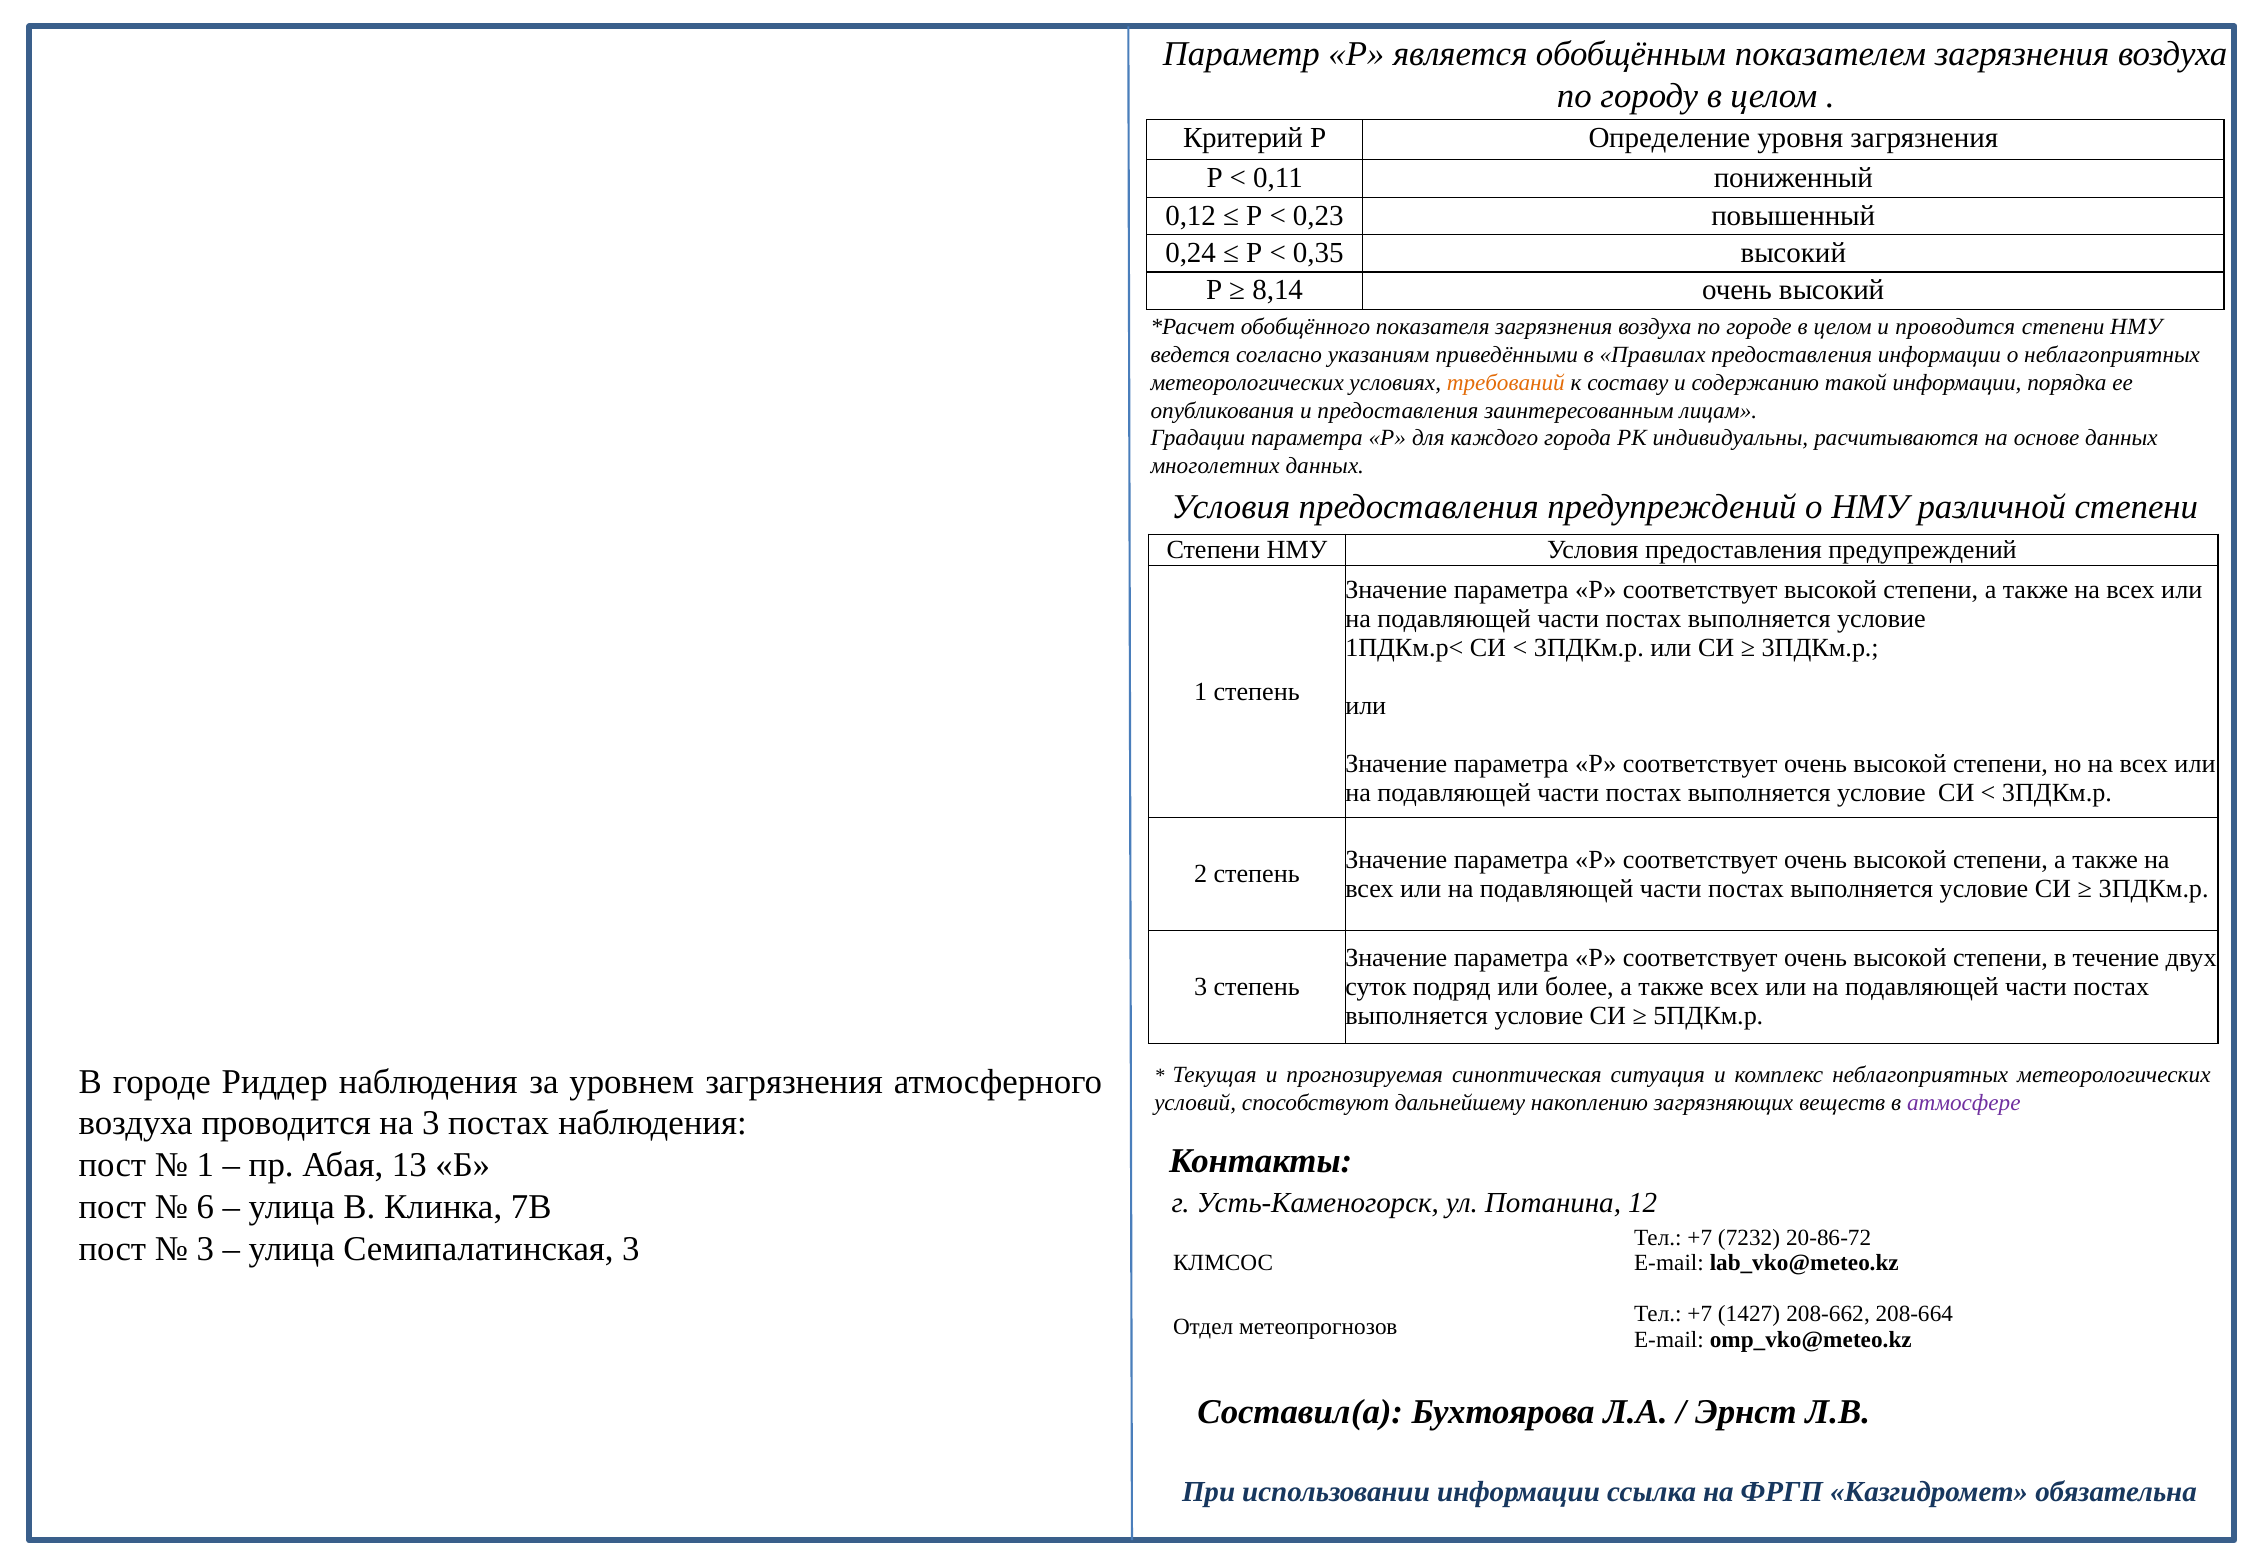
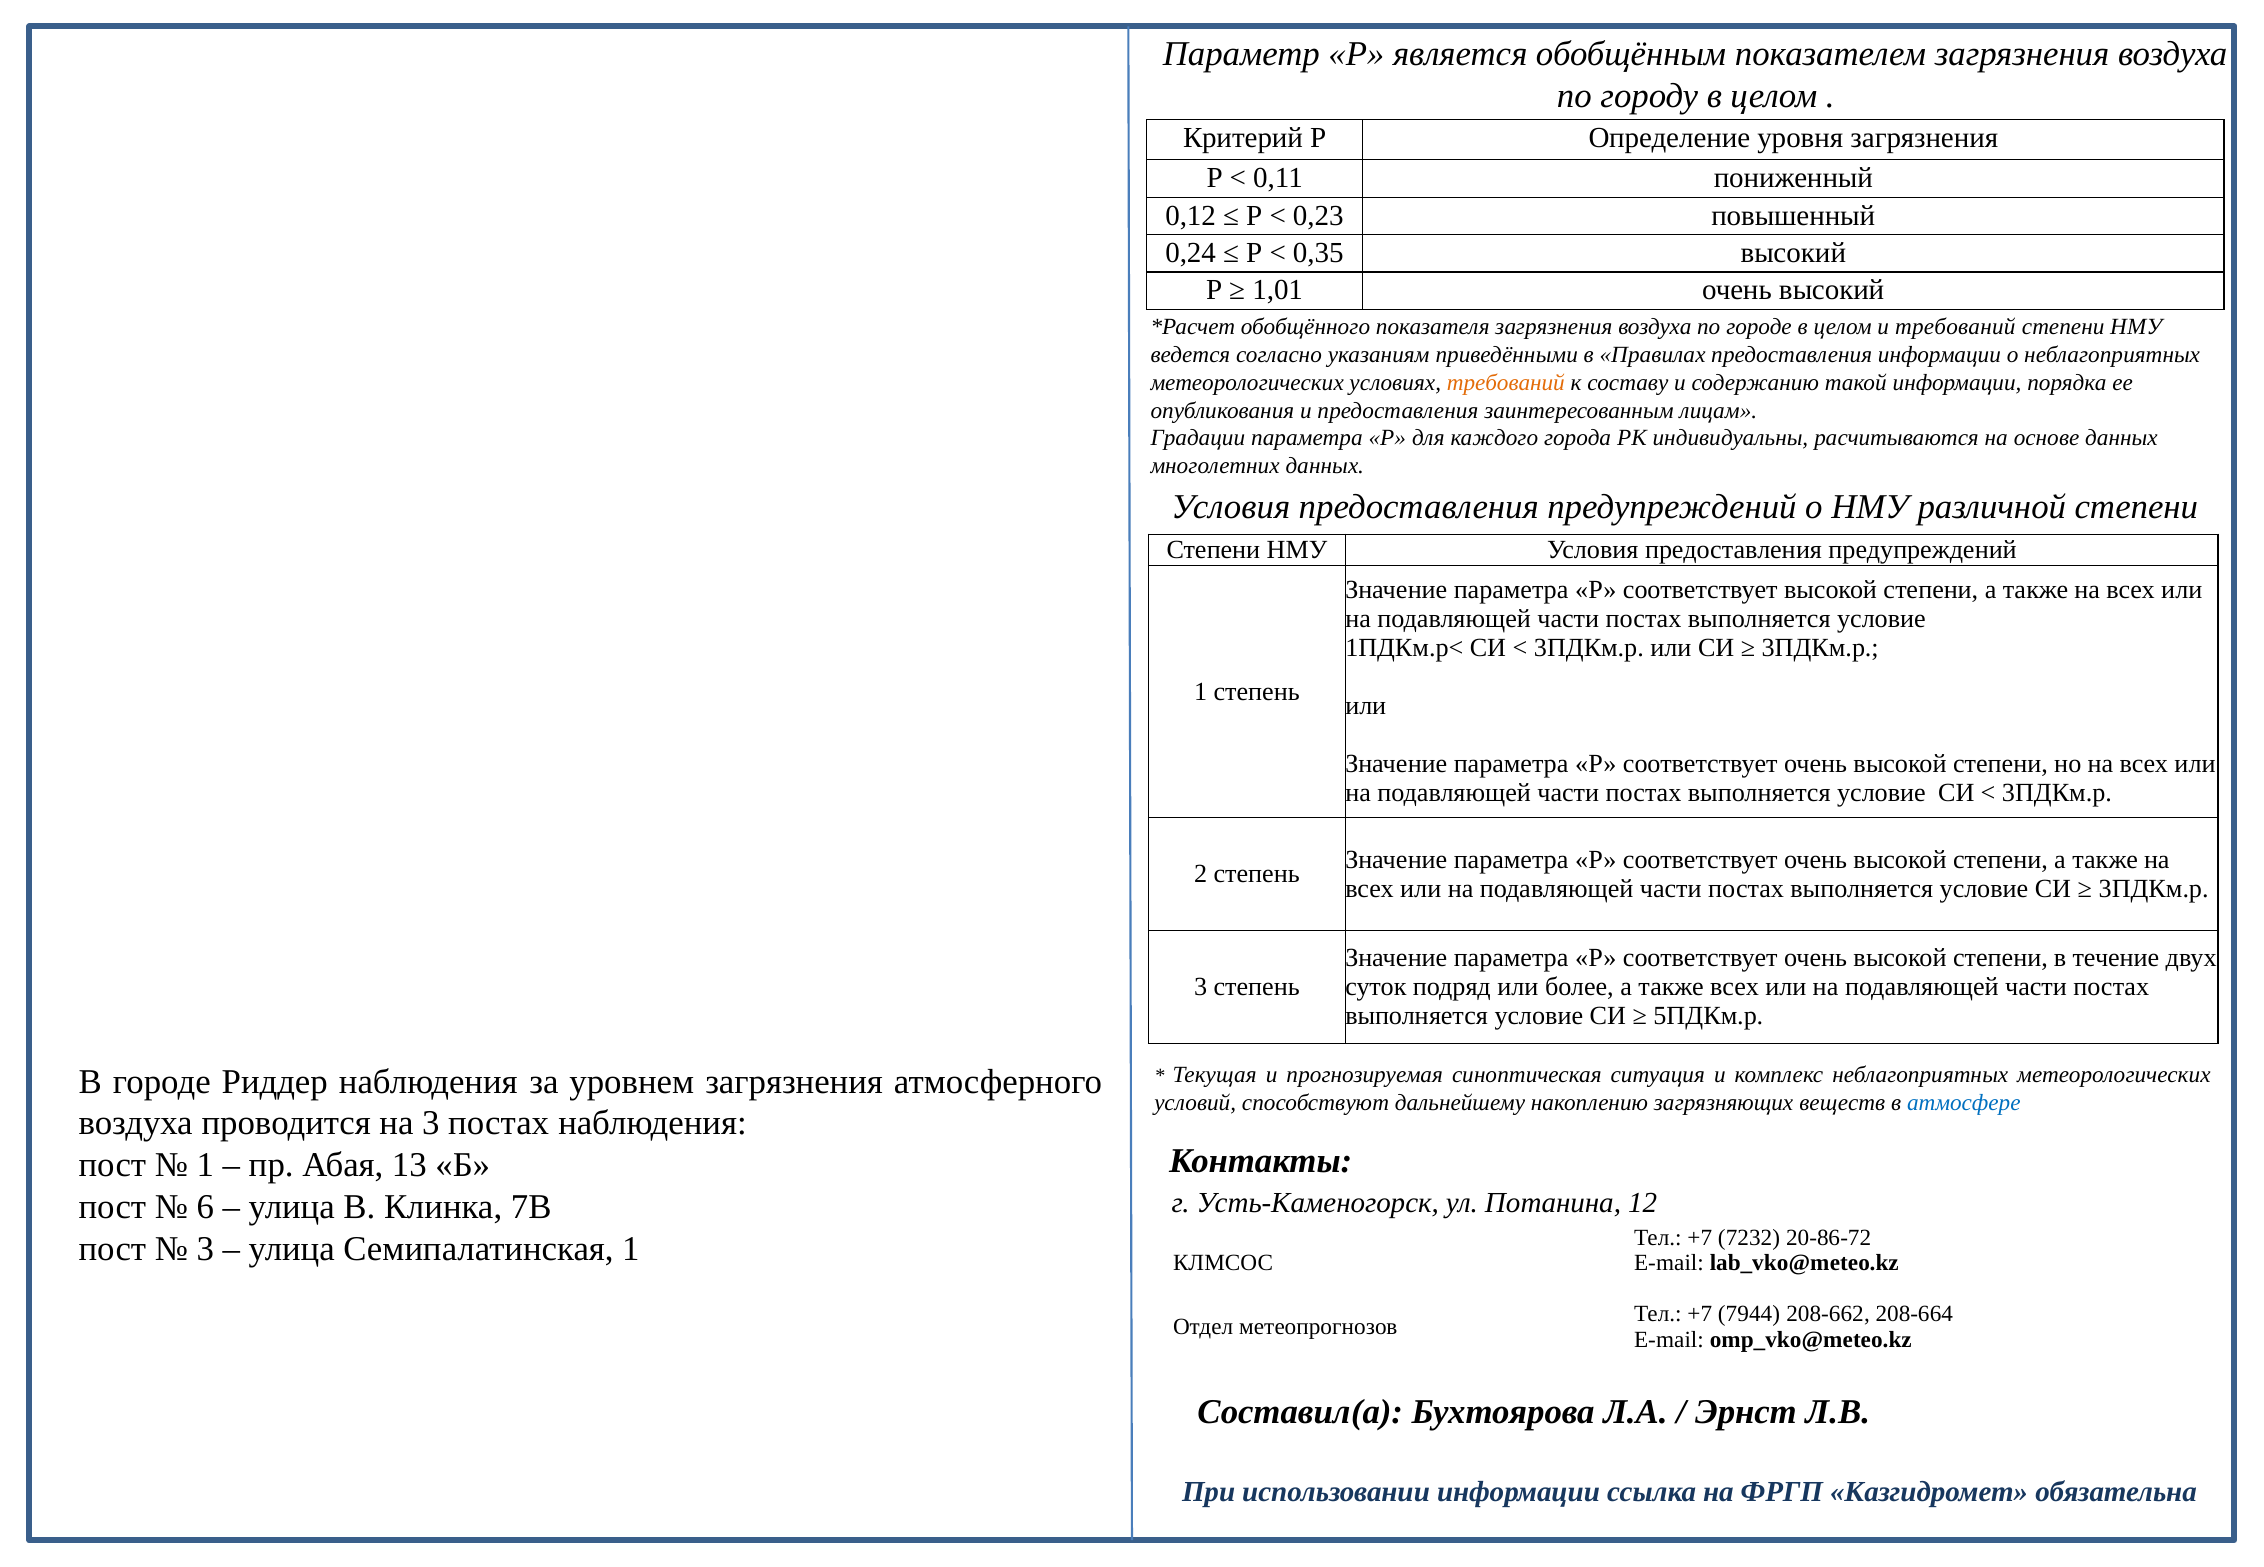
8,14: 8,14 -> 1,01
и проводится: проводится -> требований
атмосфере colour: purple -> blue
Семипалатинская 3: 3 -> 1
1427: 1427 -> 7944
